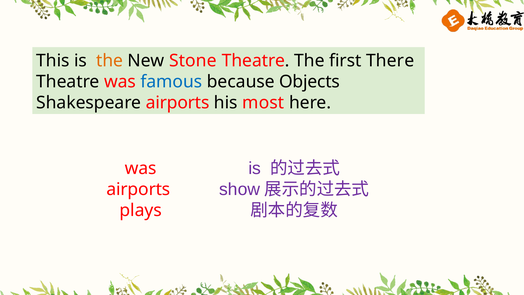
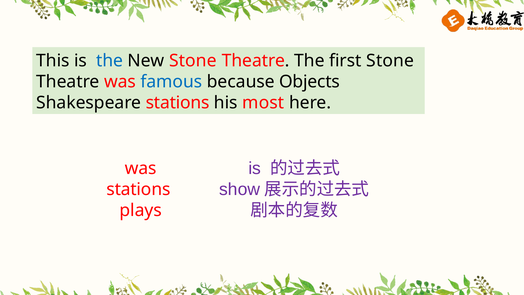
the at (110, 61) colour: orange -> blue
first There: There -> Stone
Shakespeare airports: airports -> stations
airports at (138, 189): airports -> stations
